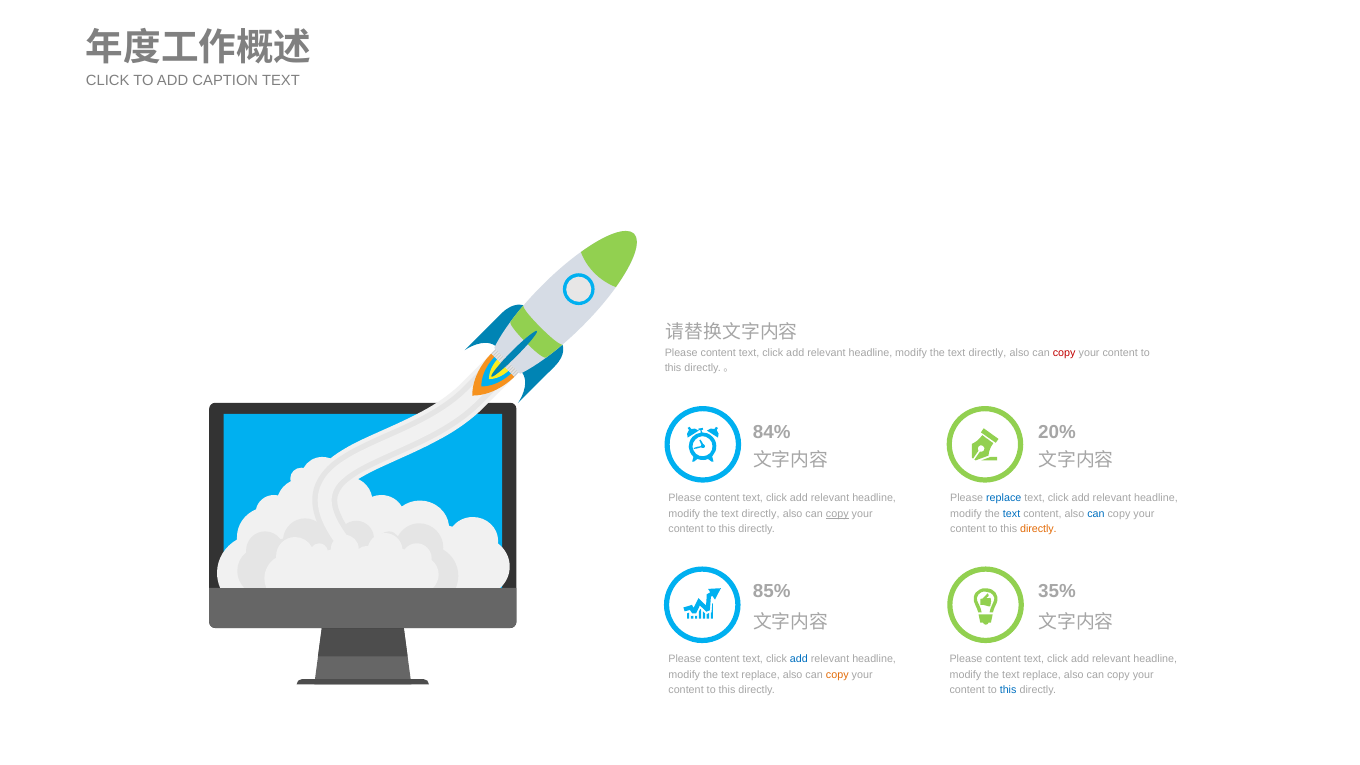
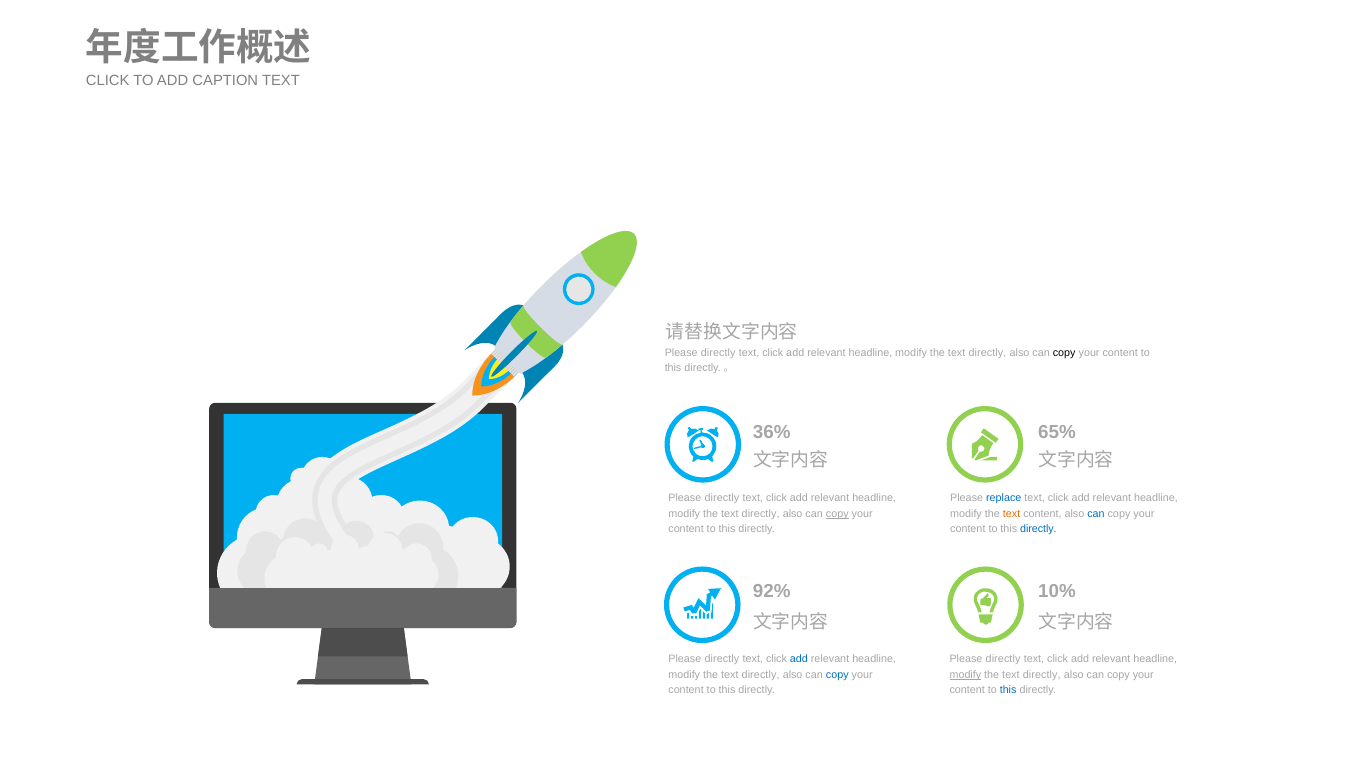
content at (718, 353): content -> directly
copy at (1064, 353) colour: red -> black
84%: 84% -> 36%
20%: 20% -> 65%
content at (722, 498): content -> directly
text at (1012, 514) colour: blue -> orange
directly at (1038, 529) colour: orange -> blue
85%: 85% -> 92%
35%: 35% -> 10%
content at (722, 659): content -> directly
content at (1003, 659): content -> directly
replace at (761, 675): replace -> directly
copy at (837, 675) colour: orange -> blue
modify at (965, 675) underline: none -> present
replace at (1042, 675): replace -> directly
